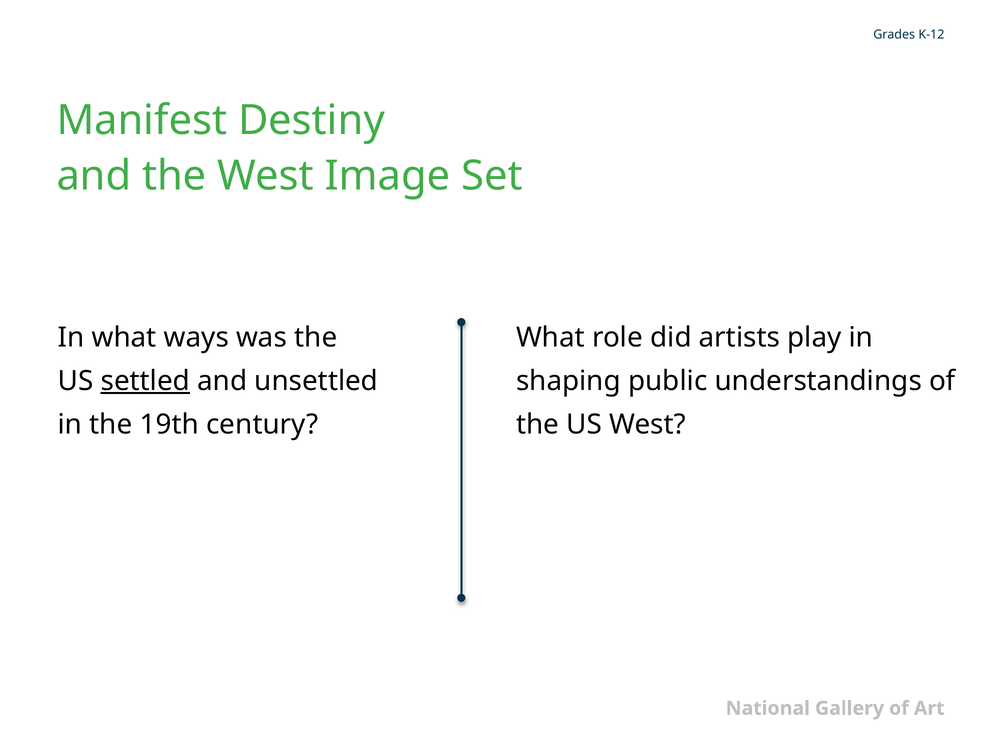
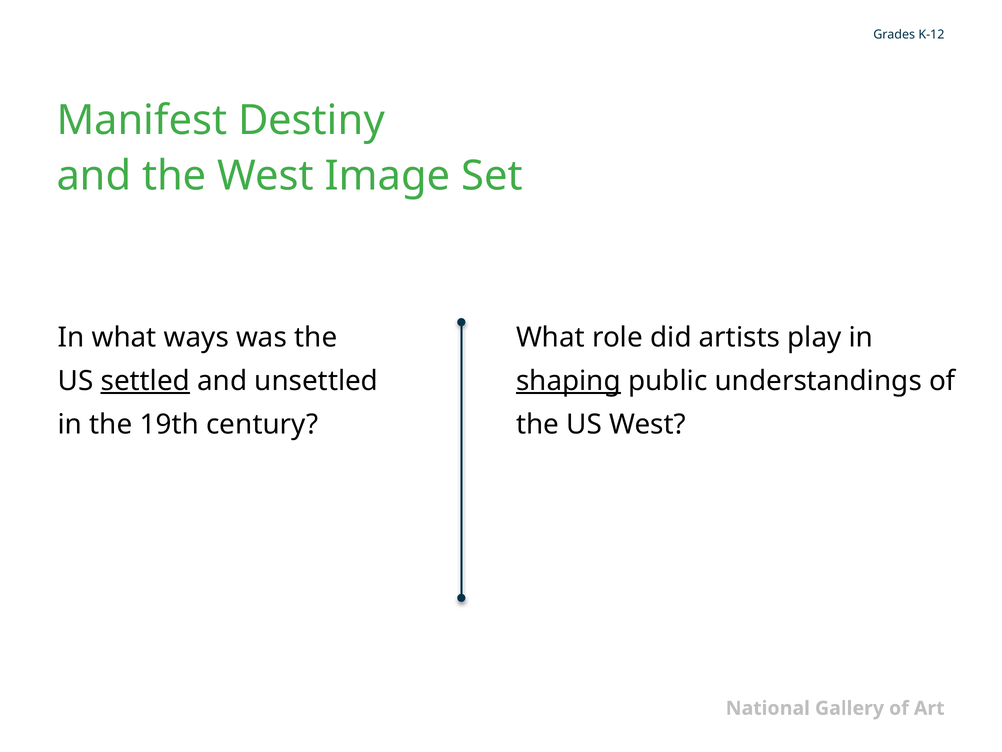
shaping underline: none -> present
